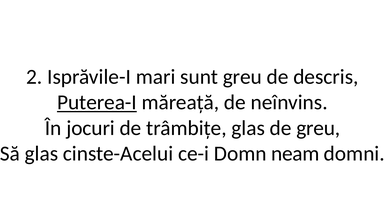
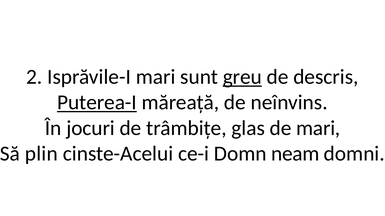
greu at (242, 77) underline: none -> present
de greu: greu -> mari
Să glas: glas -> plin
